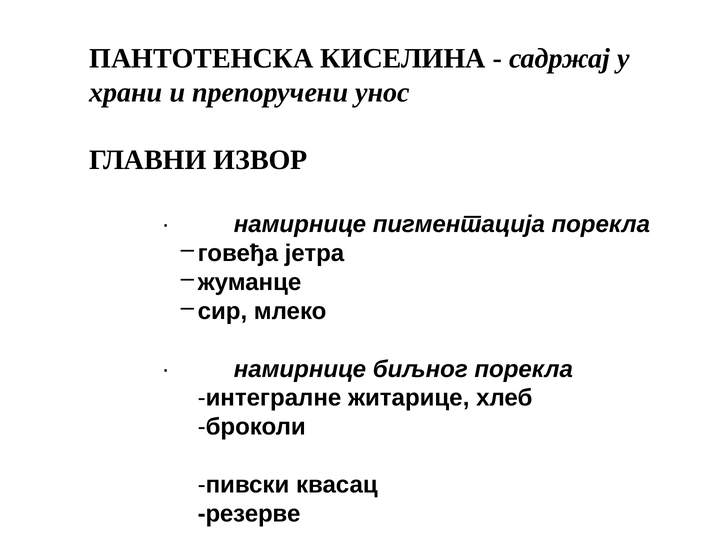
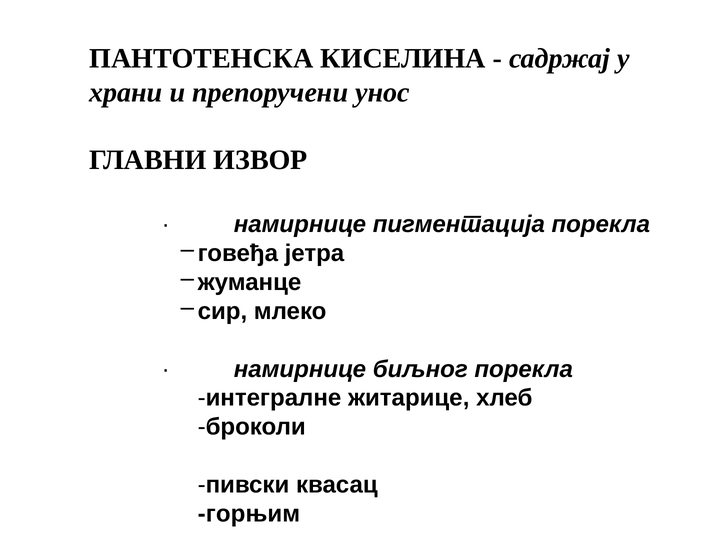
резерве: резерве -> горњим
